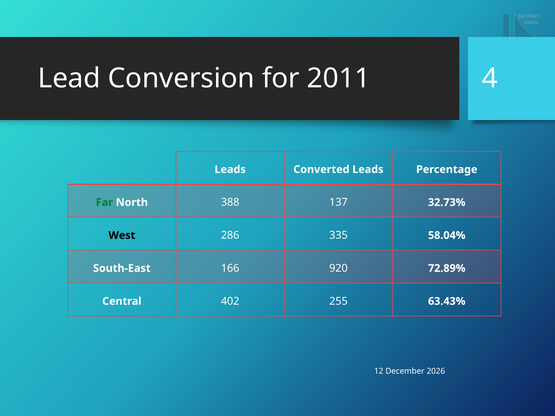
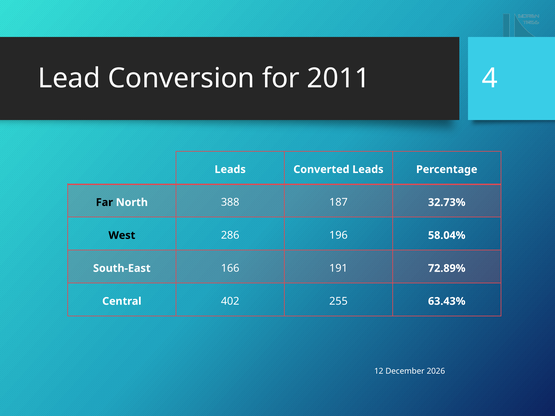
Far colour: green -> black
137: 137 -> 187
335: 335 -> 196
920: 920 -> 191
